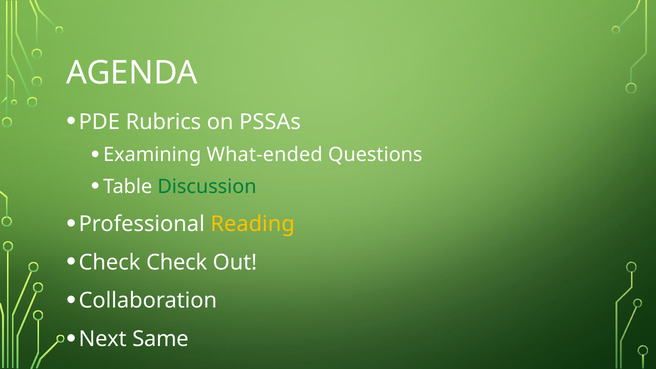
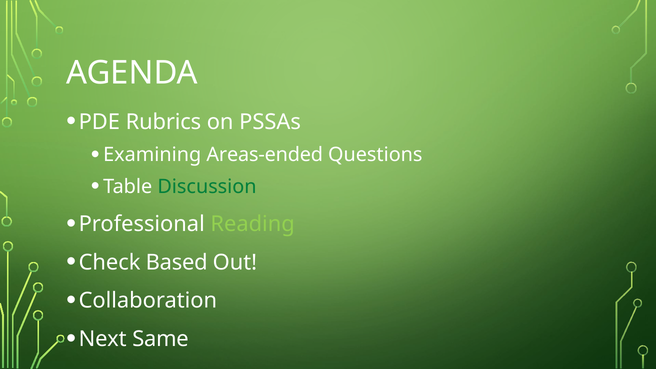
What-ended: What-ended -> Areas-ended
Reading colour: yellow -> light green
Check Check: Check -> Based
